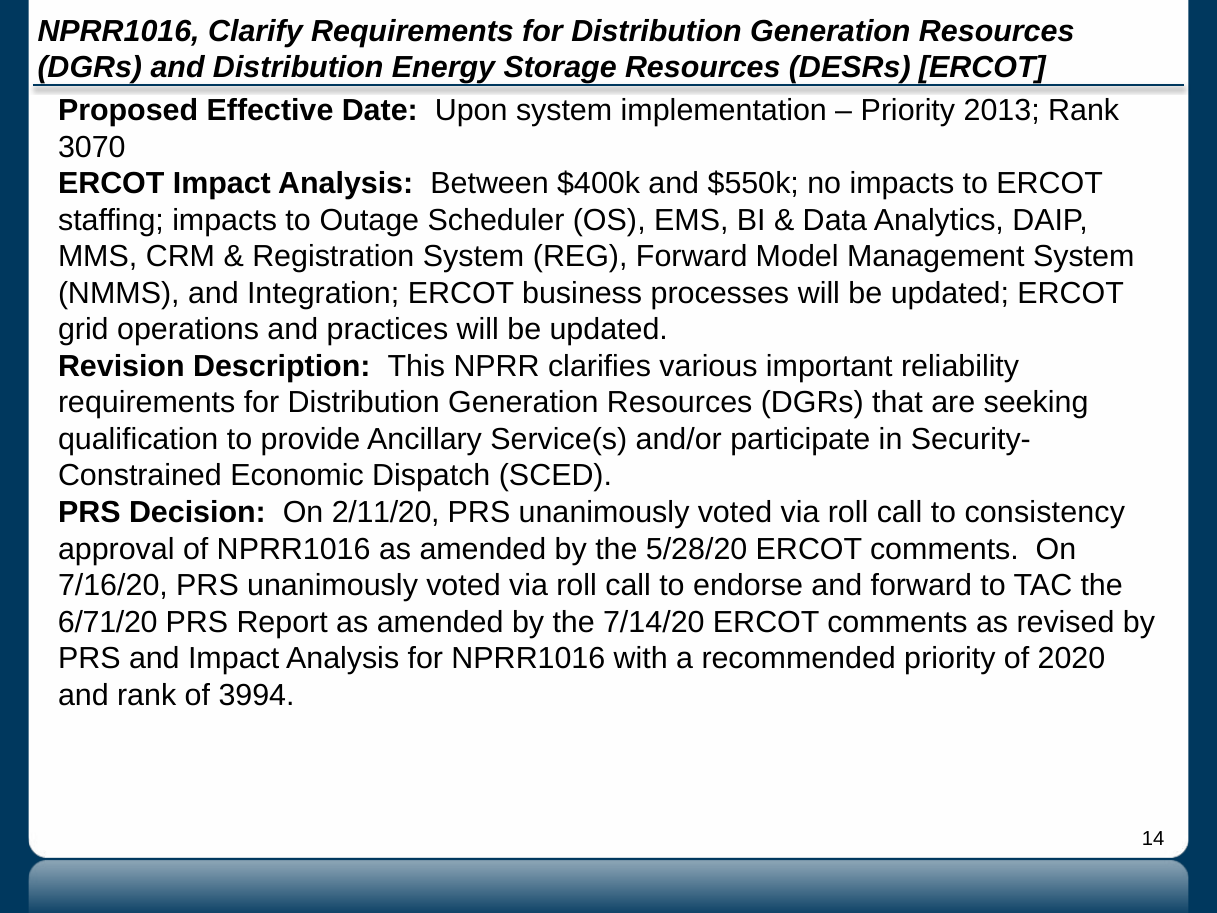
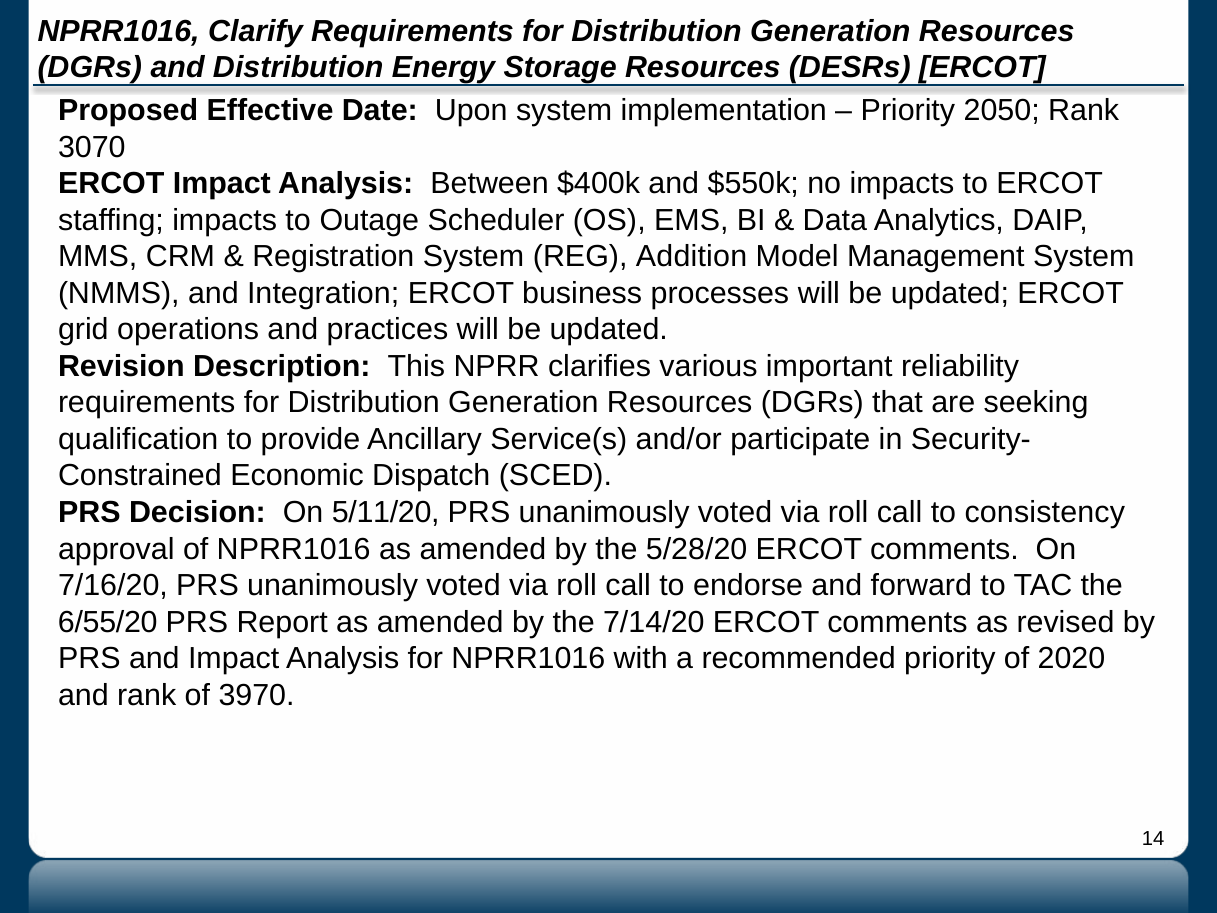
2013: 2013 -> 2050
REG Forward: Forward -> Addition
2/11/20: 2/11/20 -> 5/11/20
6/71/20: 6/71/20 -> 6/55/20
3994: 3994 -> 3970
